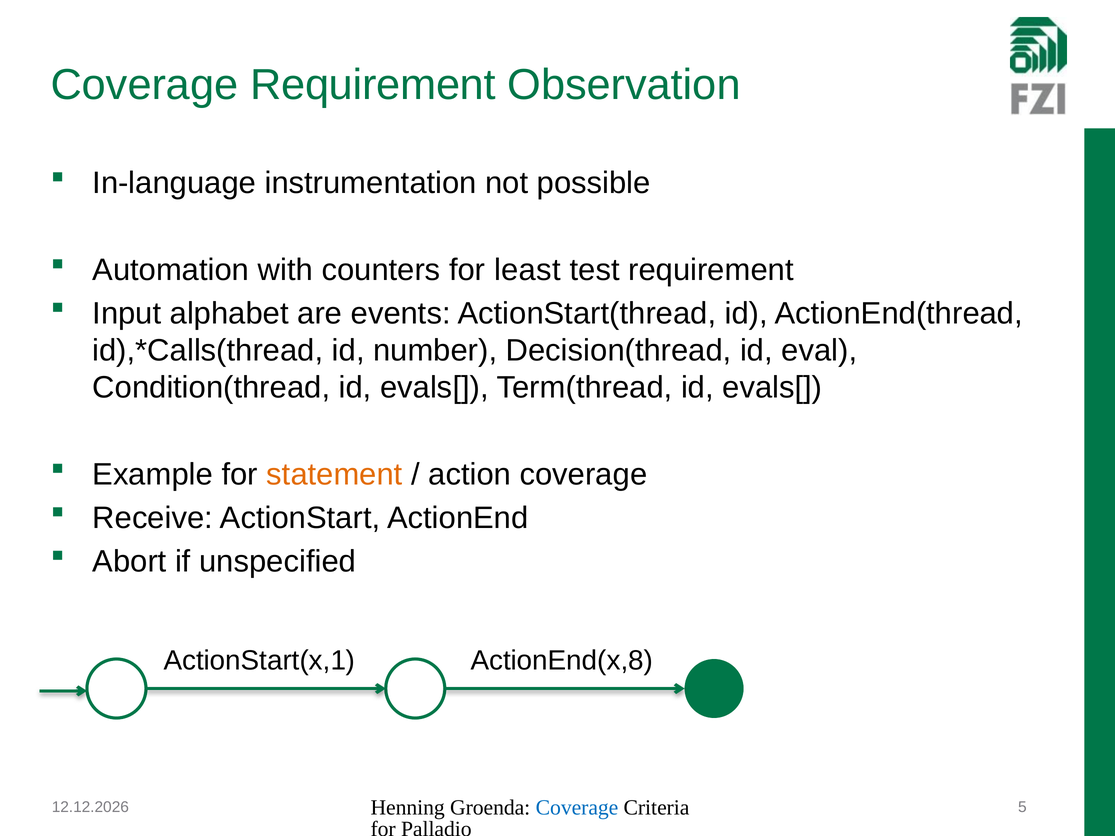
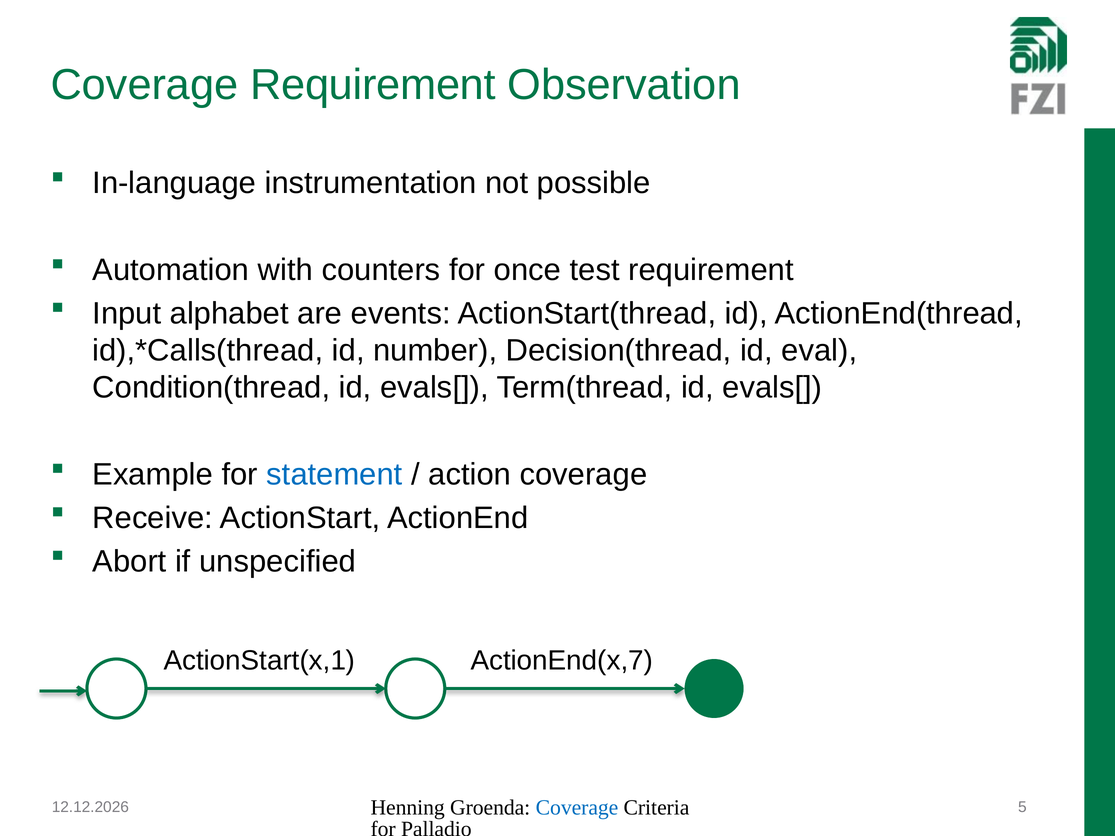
least: least -> once
statement colour: orange -> blue
ActionEnd(x,8: ActionEnd(x,8 -> ActionEnd(x,7
